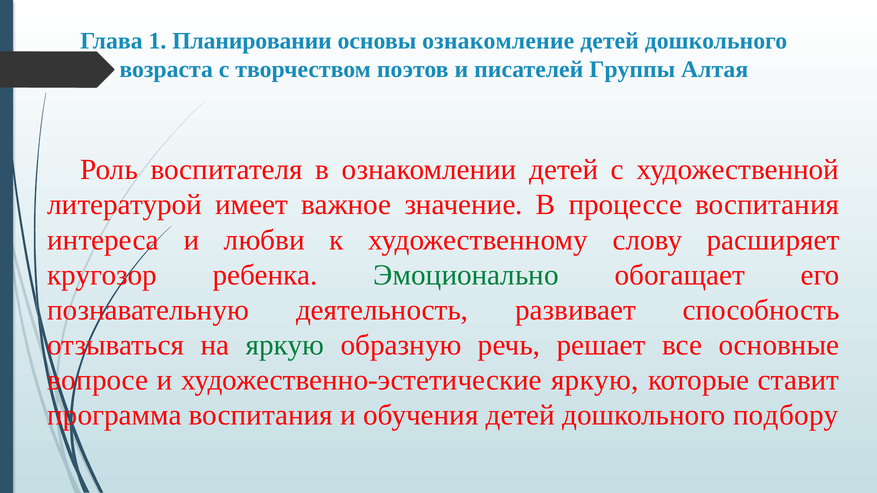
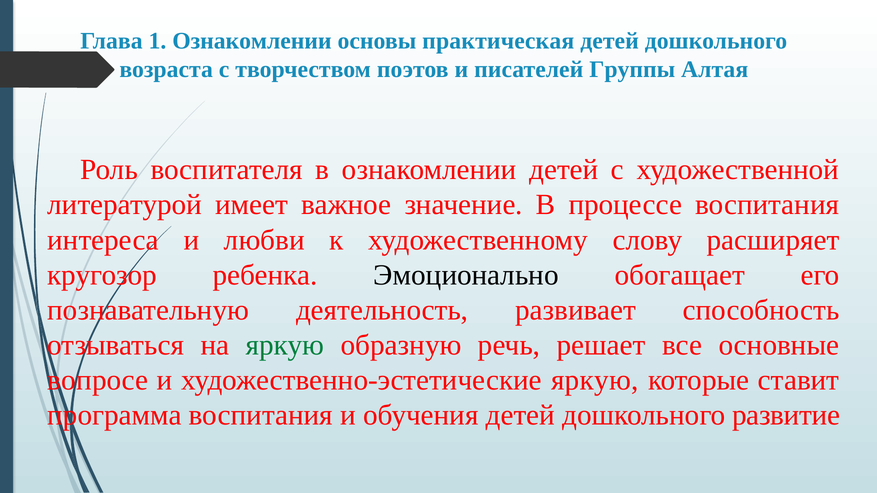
1 Планировании: Планировании -> Ознакомлении
ознакомление: ознакомление -> практическая
Эмоционально colour: green -> black
подбору: подбору -> развитие
